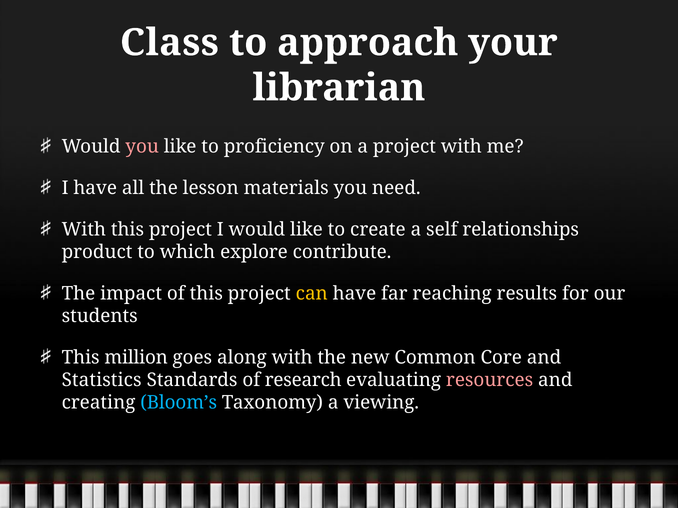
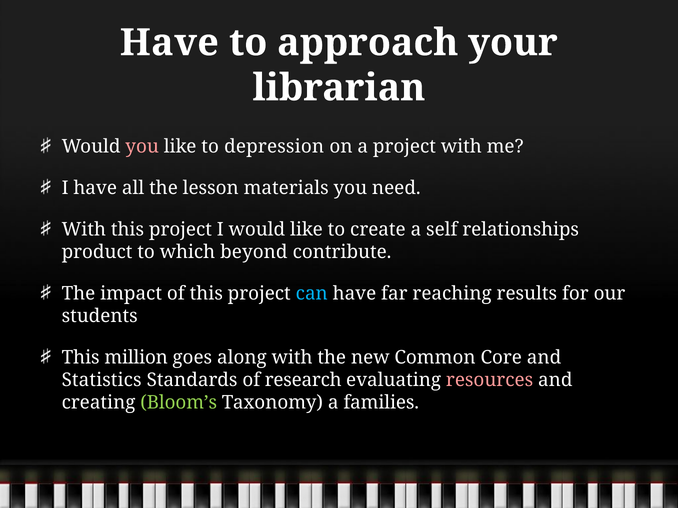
Class at (169, 43): Class -> Have
proficiency: proficiency -> depression
explore: explore -> beyond
can colour: yellow -> light blue
Bloom’s colour: light blue -> light green
viewing: viewing -> families
